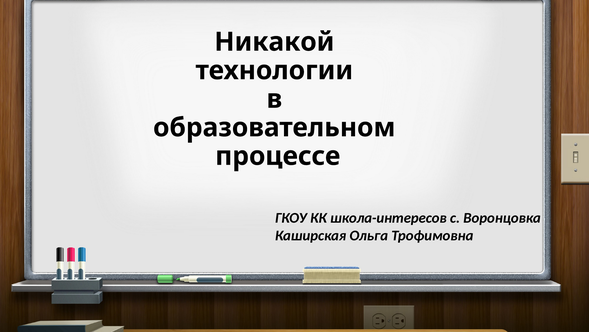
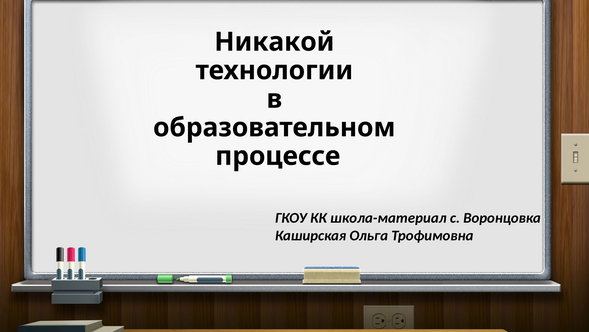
школа-интересов: школа-интересов -> школа-материал
